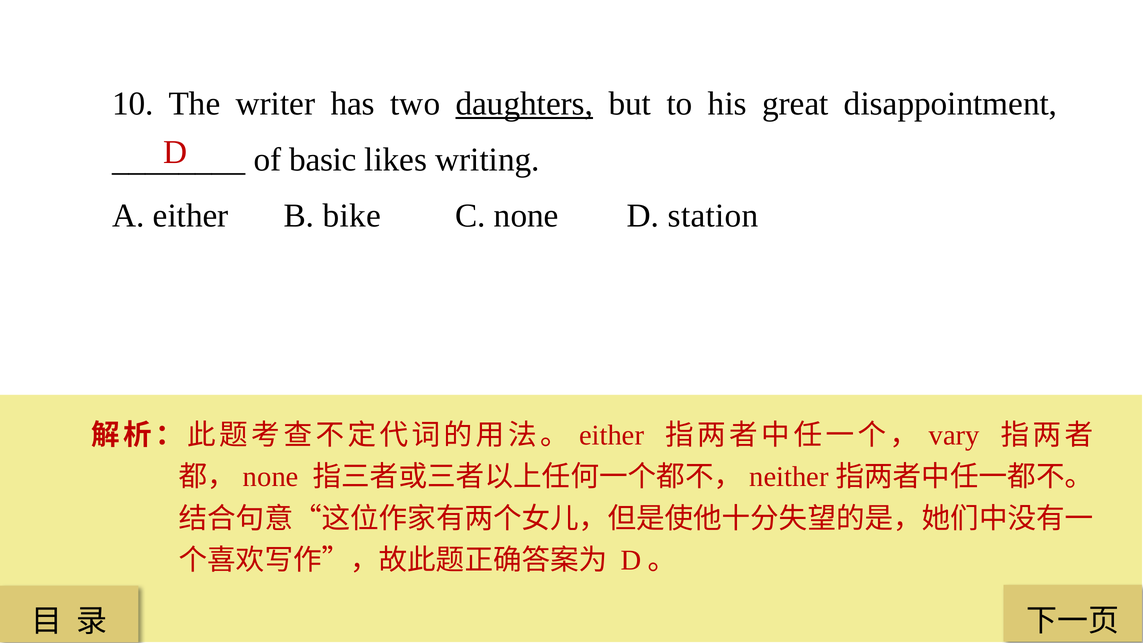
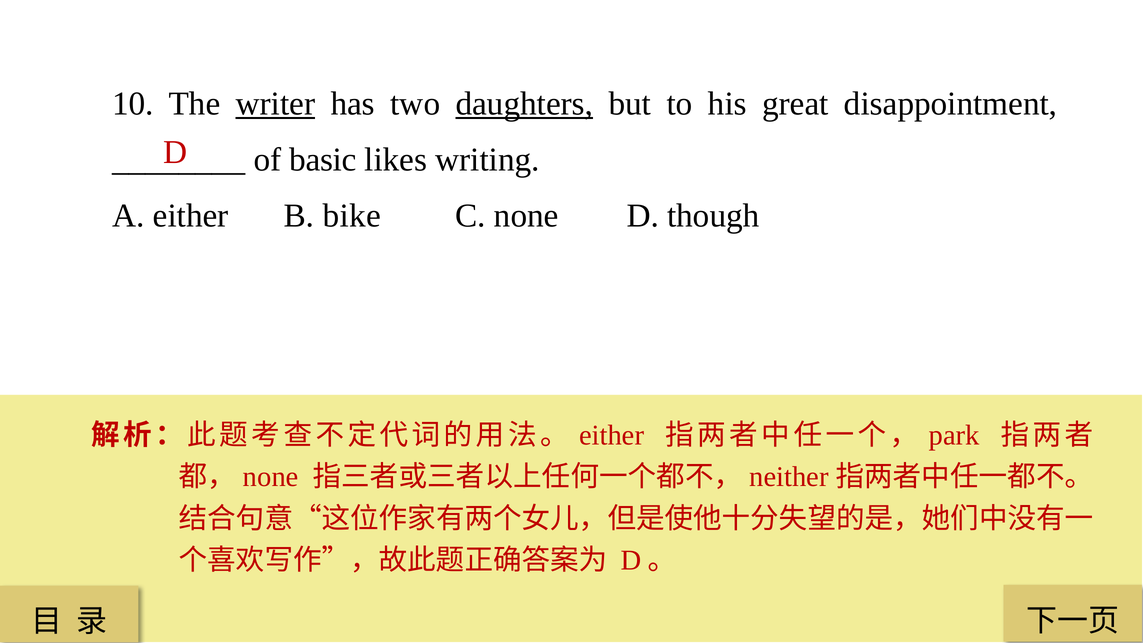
writer underline: none -> present
station: station -> though
vary: vary -> park
